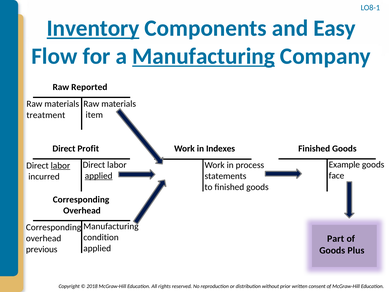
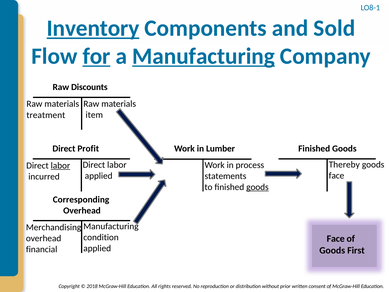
Easy: Easy -> Sold
for underline: none -> present
Reported: Reported -> Discounts
Indexes: Indexes -> Lumber
Example: Example -> Thereby
applied at (99, 176) underline: present -> none
goods at (257, 187) underline: none -> present
Corresponding at (54, 227): Corresponding -> Merchandising
Part at (336, 239): Part -> Face
previous: previous -> financial
Plus: Plus -> First
